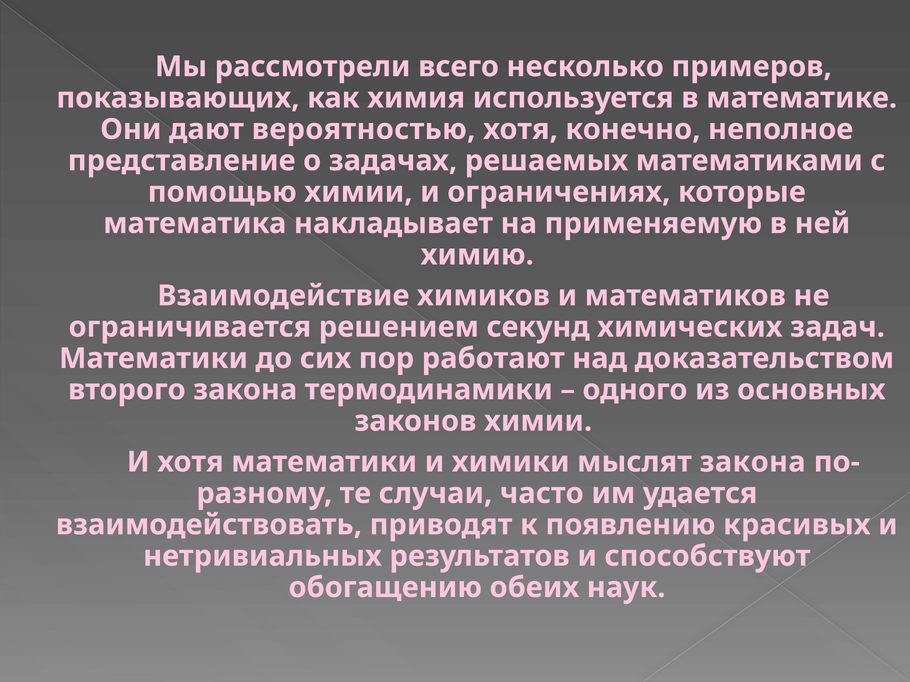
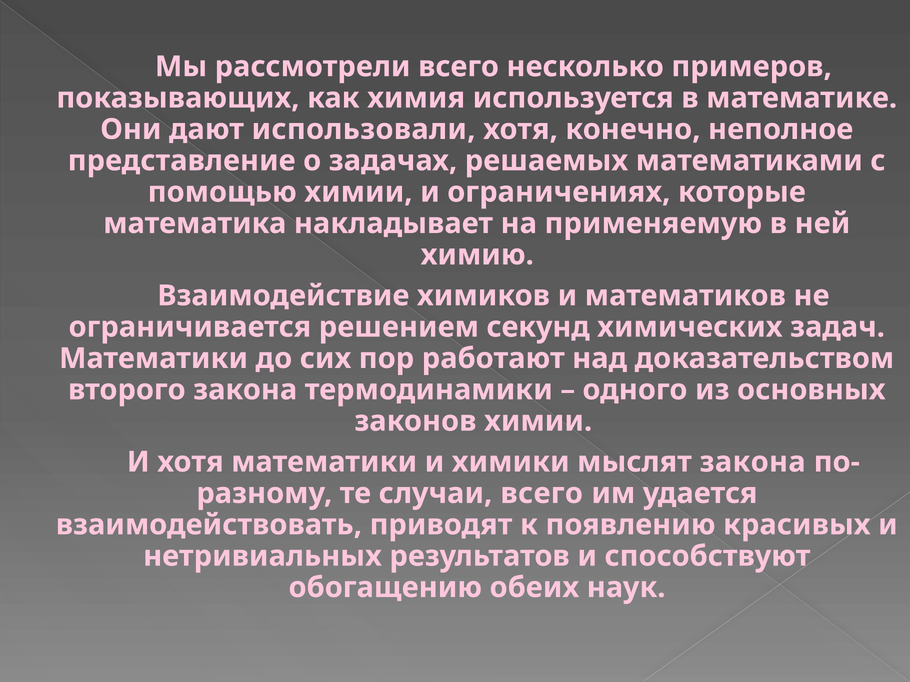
вероятностью: вероятностью -> использовали
случаи часто: часто -> всего
